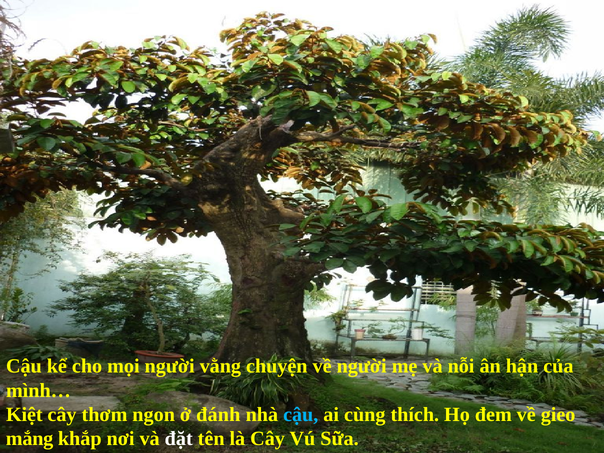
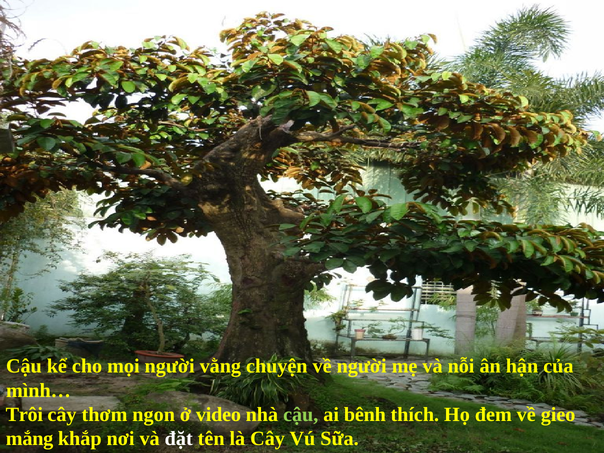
Kiệt: Kiệt -> Trôi
đánh: đánh -> video
cậu at (301, 415) colour: light blue -> light green
cùng: cùng -> bênh
